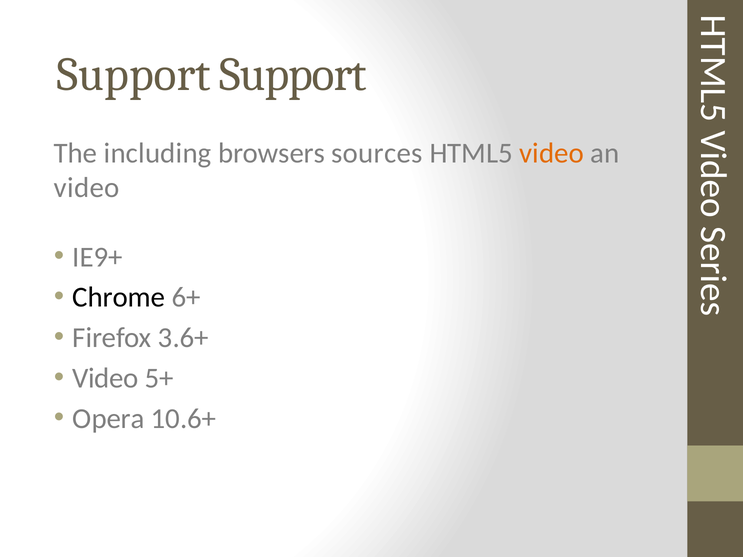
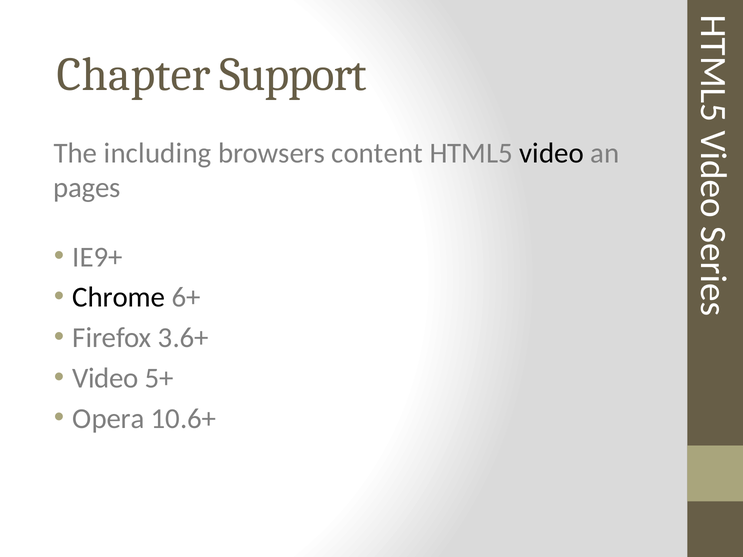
Support at (134, 75): Support -> Chapter
sources: sources -> content
video at (552, 153) colour: orange -> black
video at (87, 188): video -> pages
